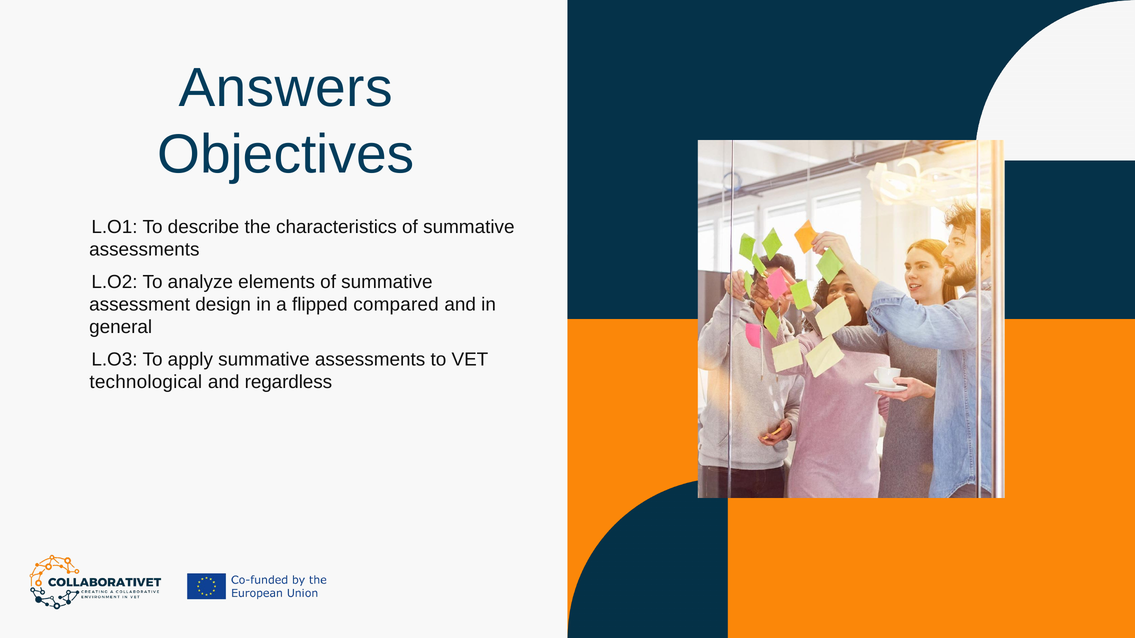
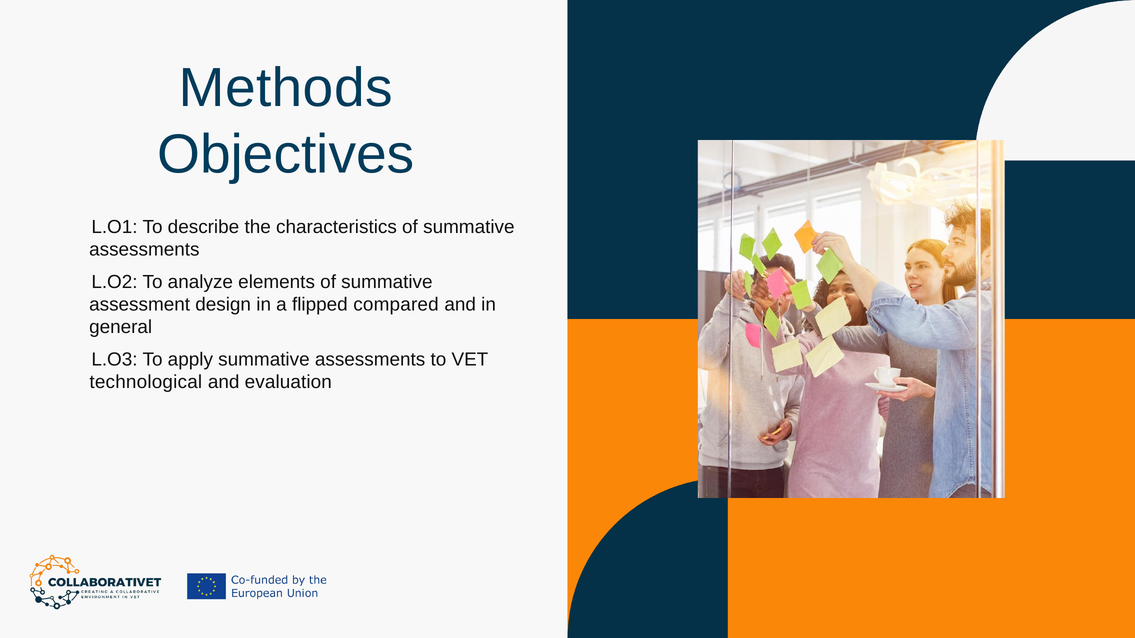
Answers: Answers -> Methods
regardless: regardless -> evaluation
